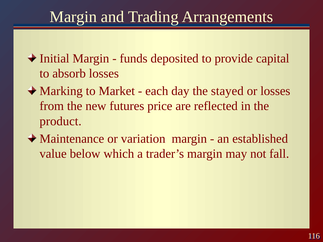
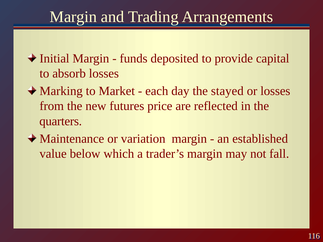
product: product -> quarters
